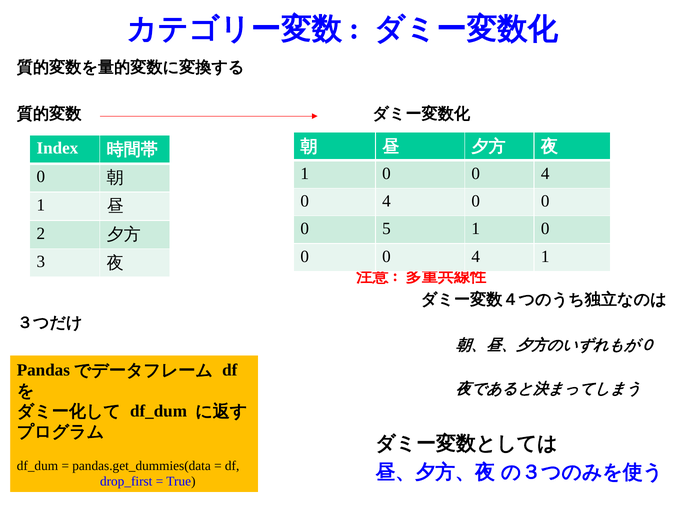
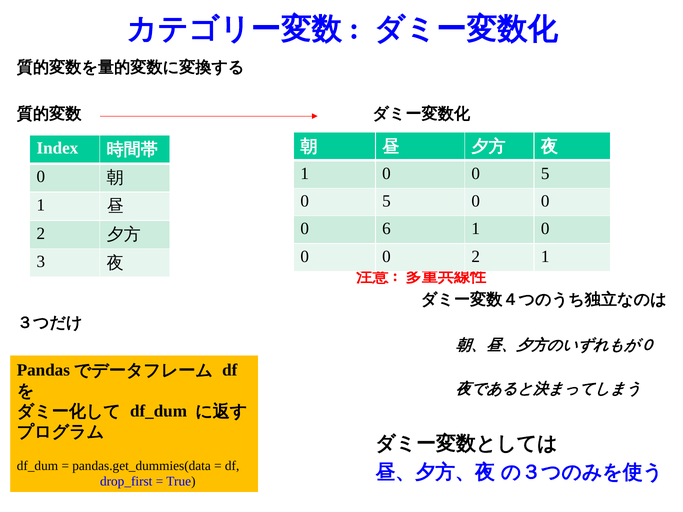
1 0 0 4: 4 -> 5
4 at (386, 201): 4 -> 5
5: 5 -> 6
4 at (476, 257): 4 -> 2
